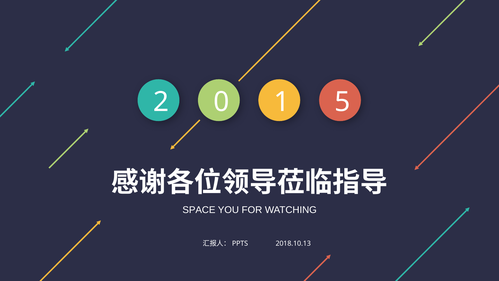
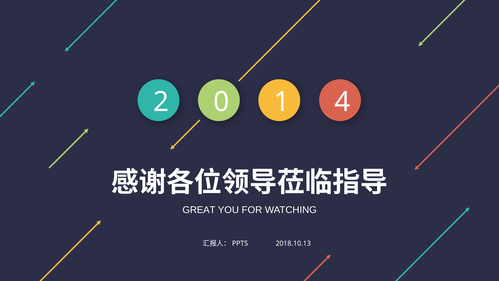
5: 5 -> 4
SPACE: SPACE -> GREAT
